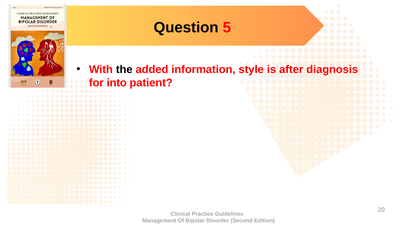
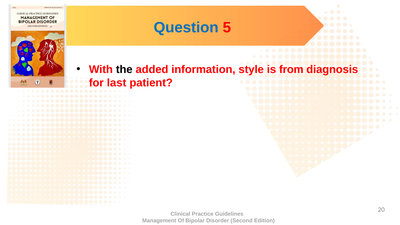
Question colour: black -> blue
after: after -> from
into: into -> last
